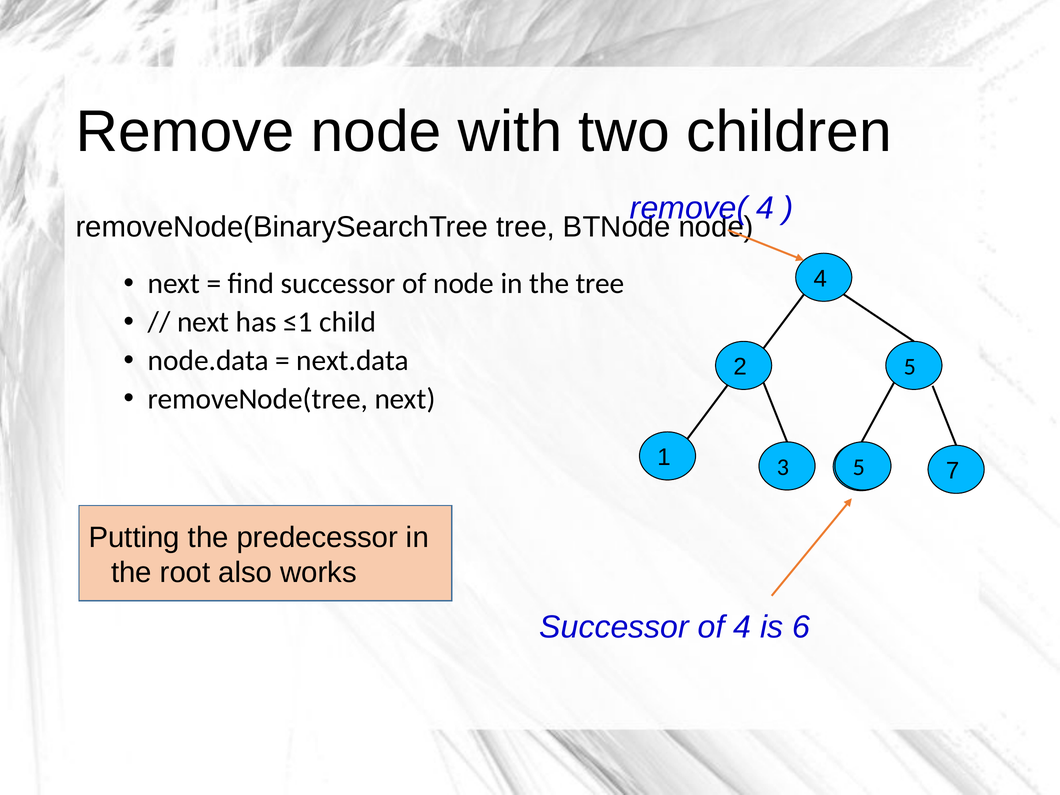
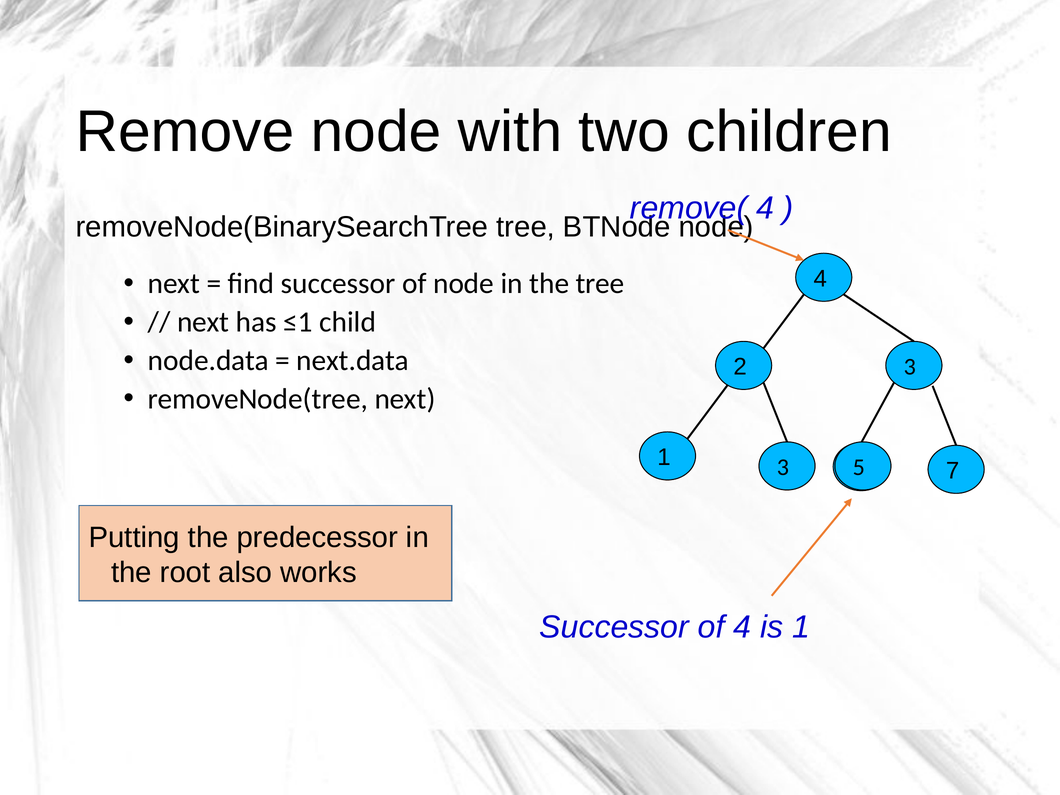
2 5: 5 -> 3
is 6: 6 -> 1
